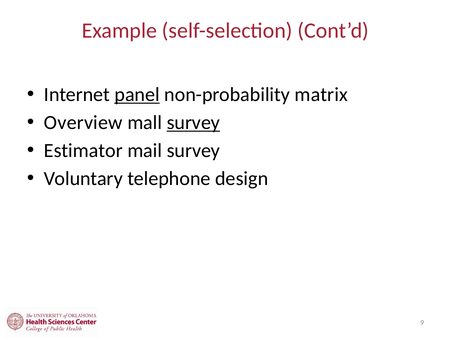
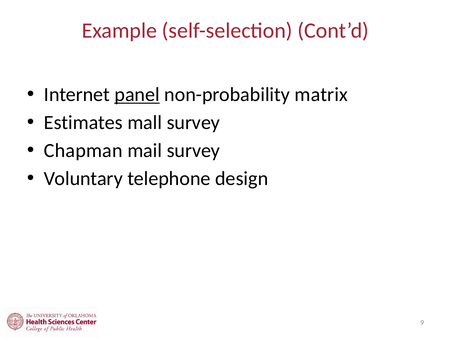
Overview: Overview -> Estimates
survey at (193, 123) underline: present -> none
Estimator: Estimator -> Chapman
